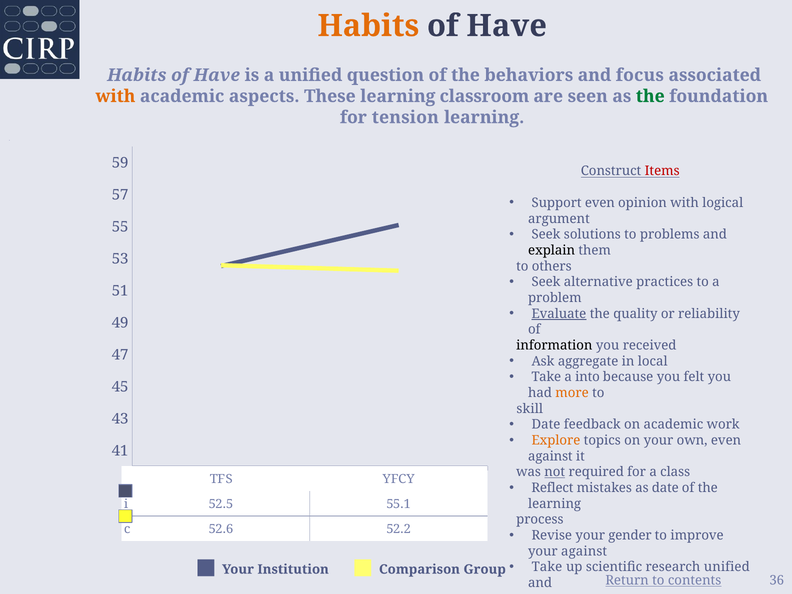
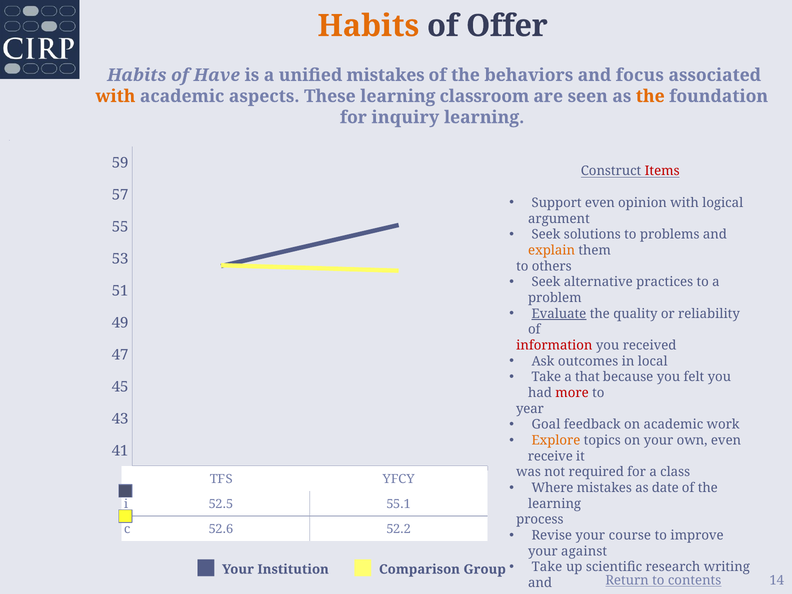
Have at (507, 26): Have -> Offer
unified question: question -> mistakes
the at (650, 96) colour: green -> orange
tension: tension -> inquiry
explain colour: black -> orange
information colour: black -> red
aggregate: aggregate -> outcomes
into: into -> that
more colour: orange -> red
skill: skill -> year
Date at (546, 425): Date -> Goal
against at (550, 456): against -> receive
not underline: present -> none
Reflect: Reflect -> Where
gender: gender -> course
research unified: unified -> writing
36: 36 -> 14
